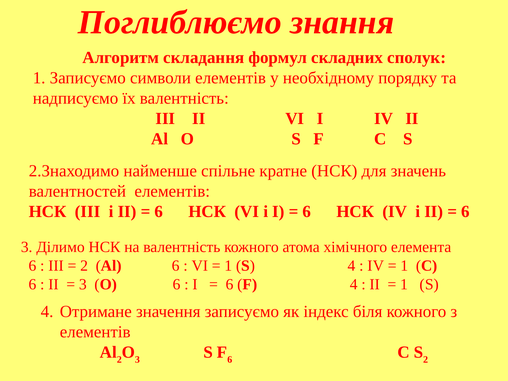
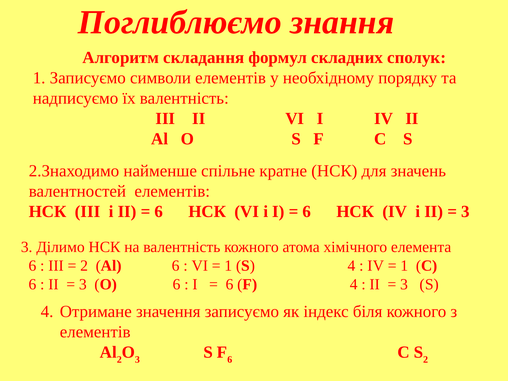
6 at (465, 212): 6 -> 3
1 at (404, 284): 1 -> 3
